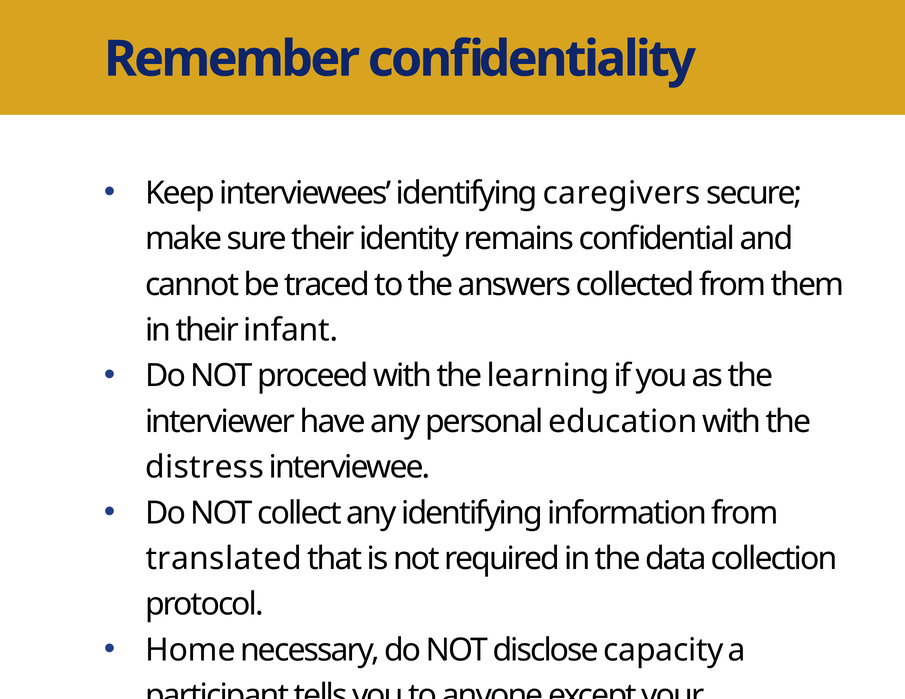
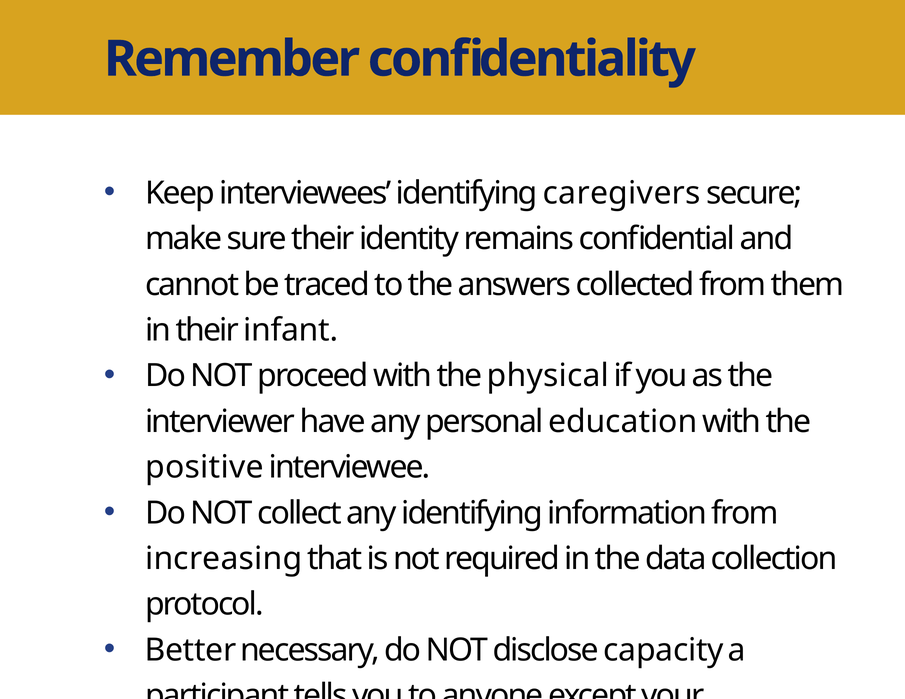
learning: learning -> physical
distress: distress -> positive
translated: translated -> increasing
Home: Home -> Better
